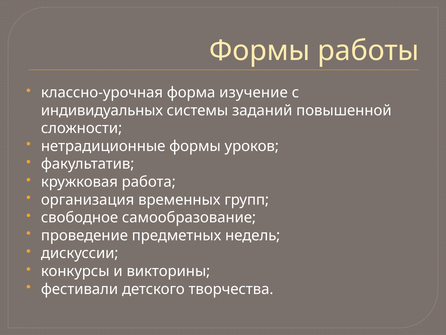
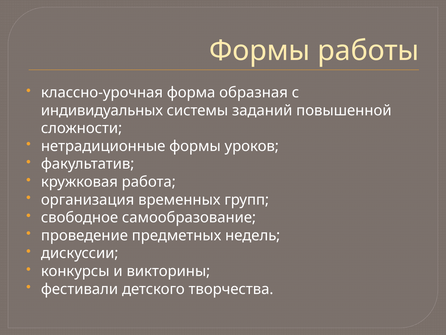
изучение: изучение -> образная
